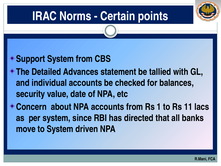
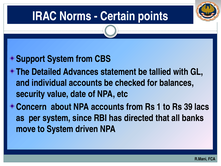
11: 11 -> 39
